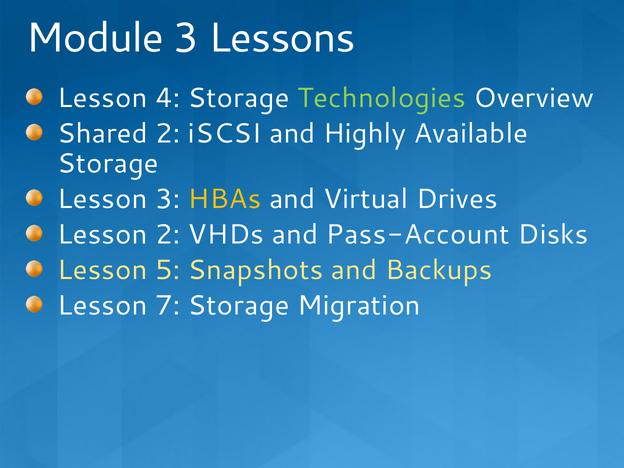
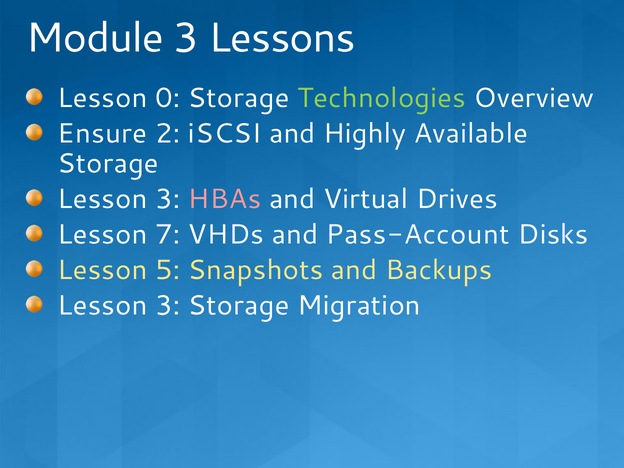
4: 4 -> 0
Shared: Shared -> Ensure
HBAs colour: yellow -> pink
Lesson 2: 2 -> 7
7 at (168, 306): 7 -> 3
